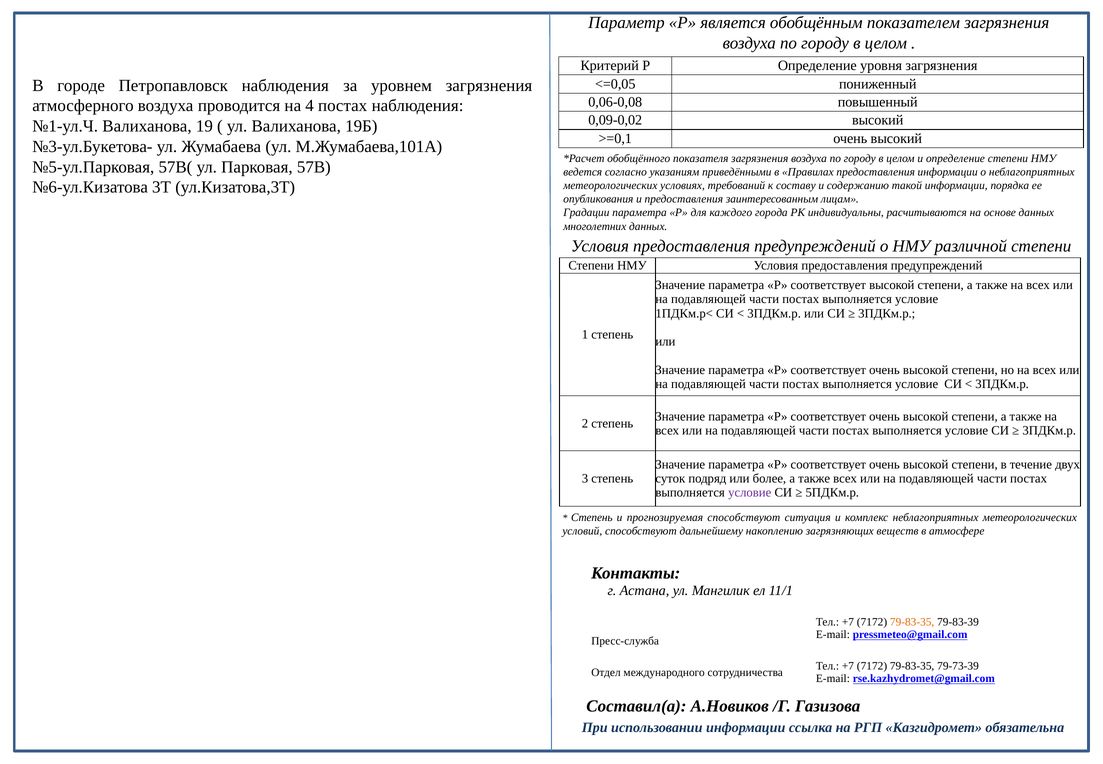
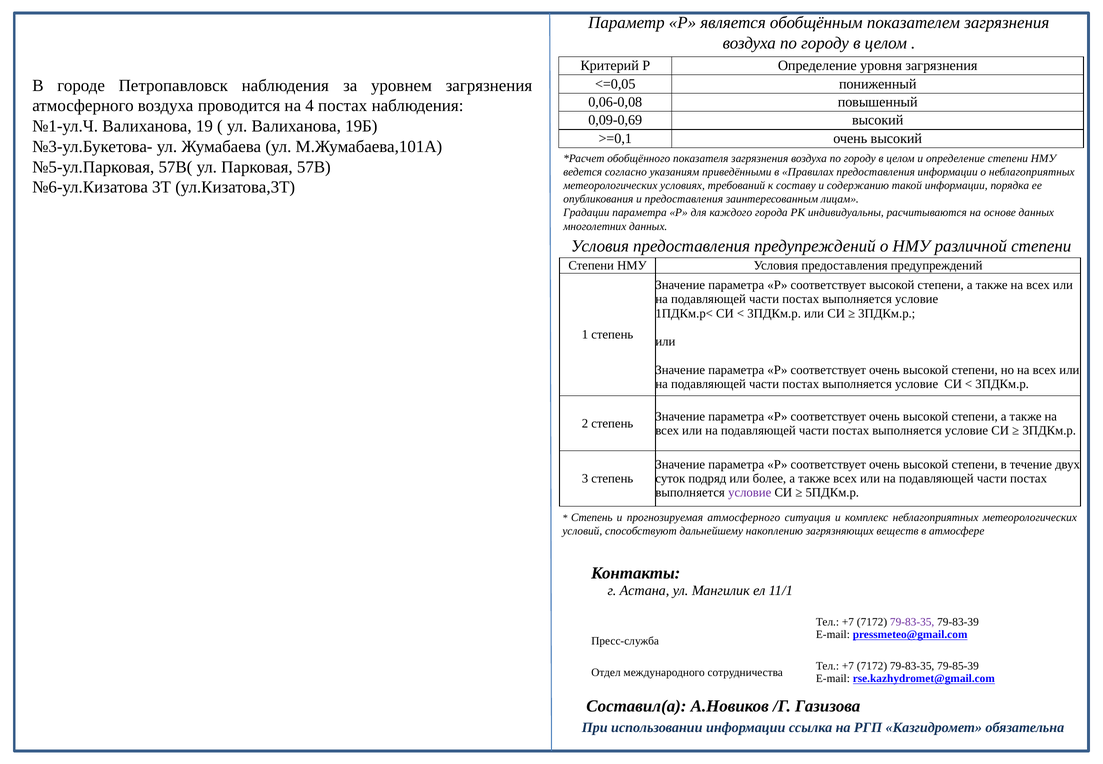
0,09-0,02: 0,09-0,02 -> 0,09-0,69
прогнозируемая способствуют: способствуют -> атмосферного
79-83-35 at (912, 622) colour: orange -> purple
79-73-39: 79-73-39 -> 79-85-39
